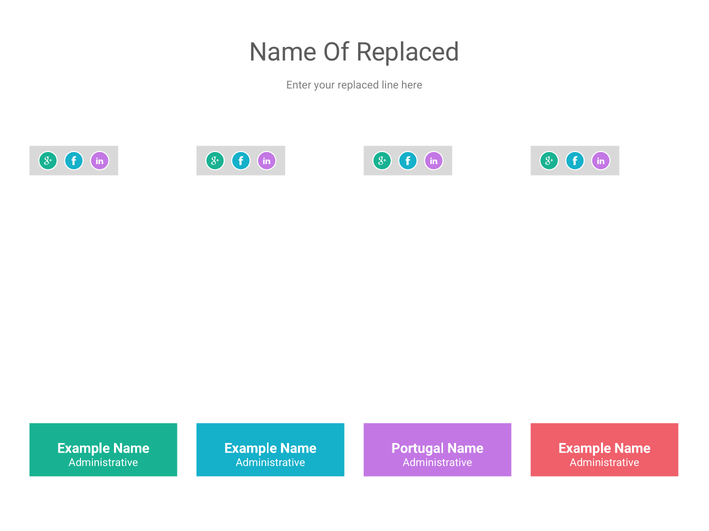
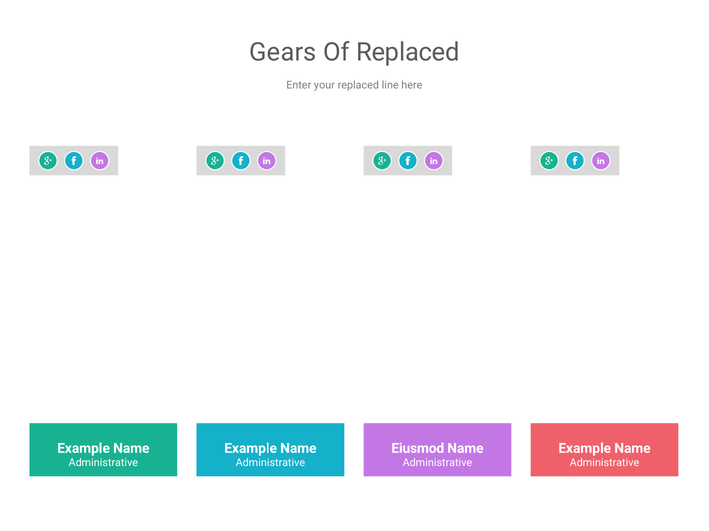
Name at (283, 52): Name -> Gears
Portugal: Portugal -> Eiusmod
